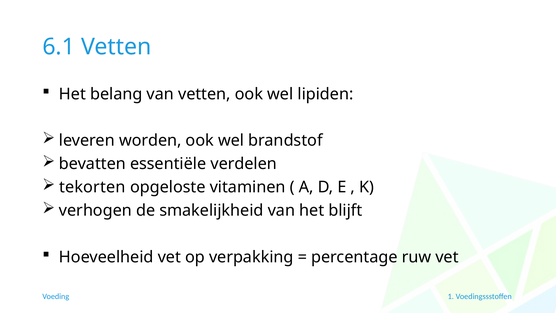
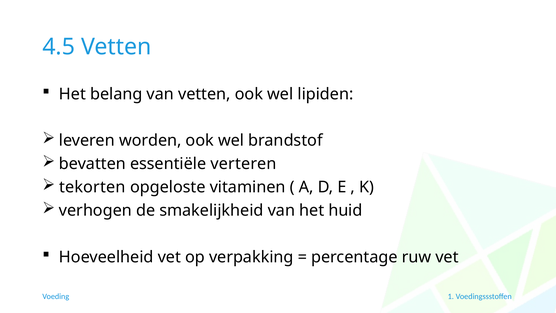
6.1: 6.1 -> 4.5
verdelen: verdelen -> verteren
blijft: blijft -> huid
